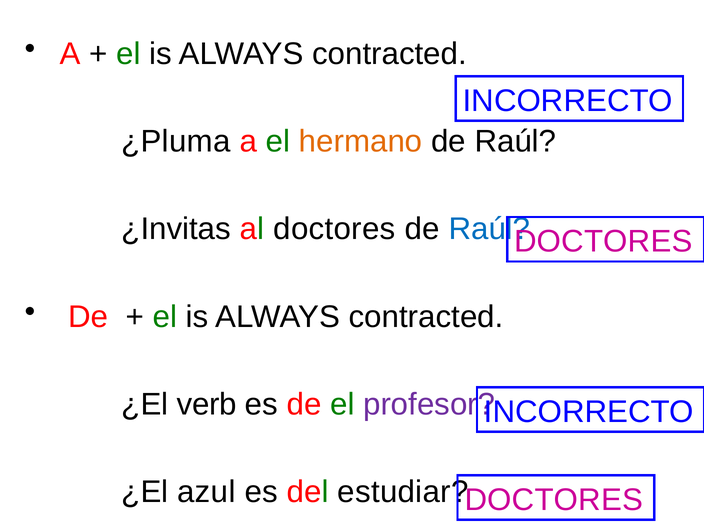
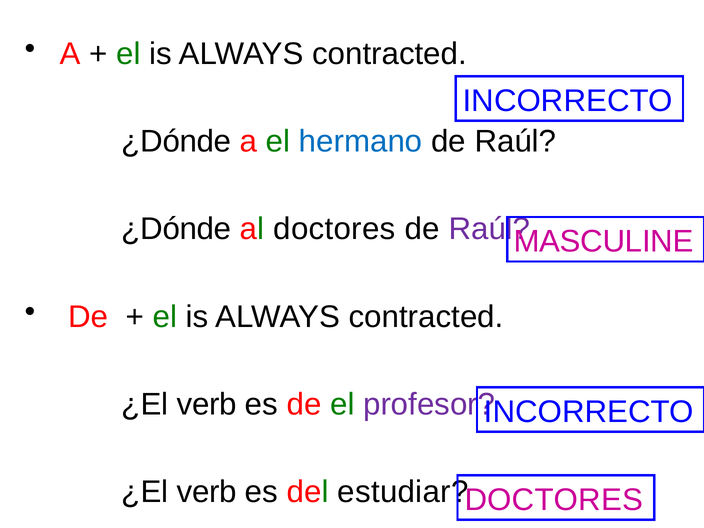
¿Pluma at (176, 141): ¿Pluma -> ¿Dónde
hermano colour: orange -> blue
¿Invitas at (176, 229): ¿Invitas -> ¿Dónde
Raúl at (489, 229) colour: blue -> purple
DOCTORES at (603, 242): DOCTORES -> MASCULINE
azul at (206, 492): azul -> verb
